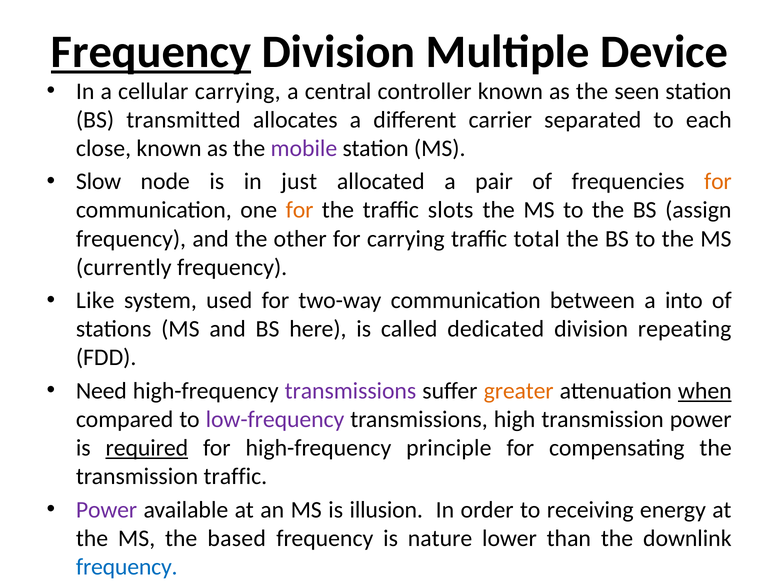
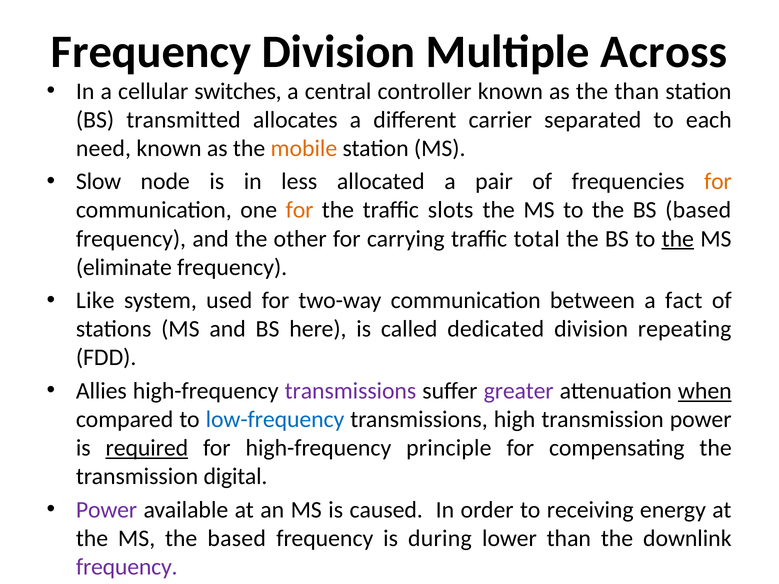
Frequency at (151, 52) underline: present -> none
Device: Device -> Across
cellular carrying: carrying -> switches
the seen: seen -> than
close: close -> need
mobile colour: purple -> orange
just: just -> less
BS assign: assign -> based
the at (678, 239) underline: none -> present
currently: currently -> eliminate
into: into -> fact
Need: Need -> Allies
greater colour: orange -> purple
low-frequency colour: purple -> blue
transmission traffic: traffic -> digital
illusion: illusion -> caused
nature: nature -> during
frequency at (127, 567) colour: blue -> purple
